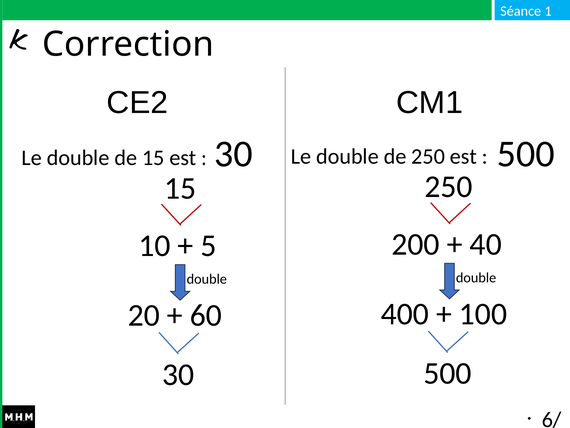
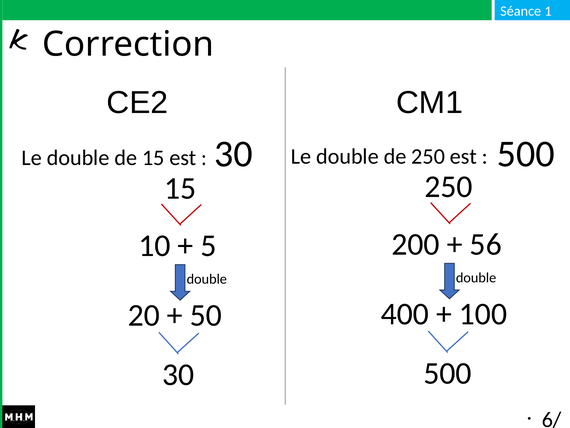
40: 40 -> 56
60: 60 -> 50
